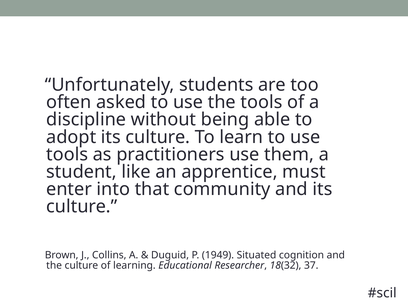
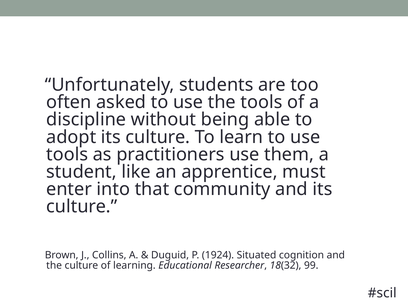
1949: 1949 -> 1924
37: 37 -> 99
